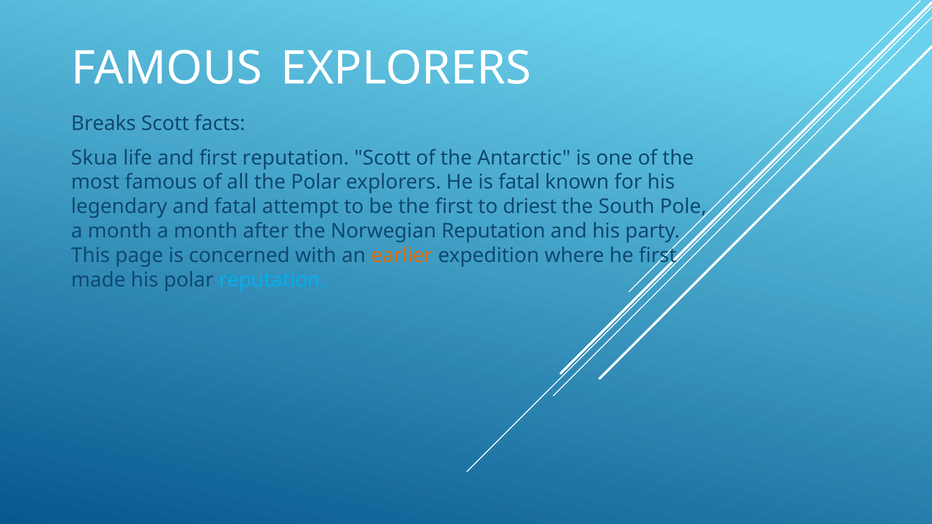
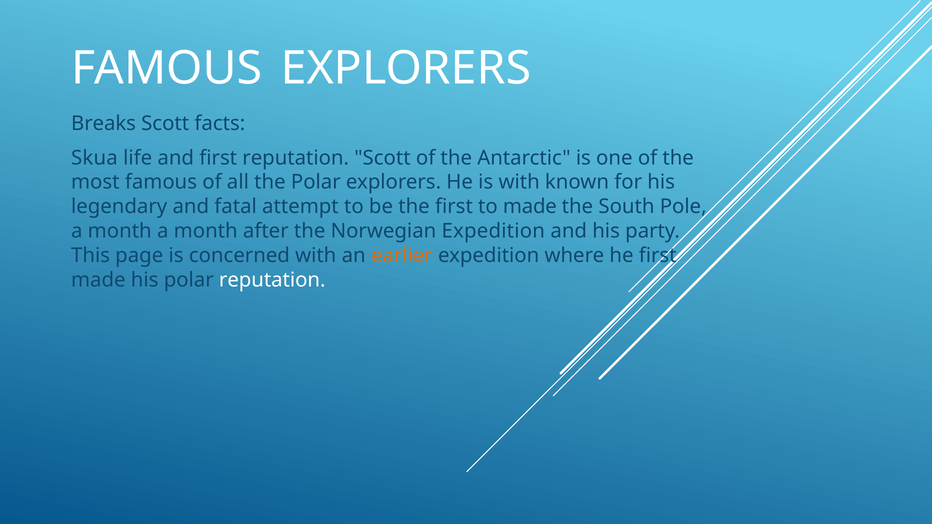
is fatal: fatal -> with
to driest: driest -> made
Norwegian Reputation: Reputation -> Expedition
reputation at (272, 280) colour: light blue -> white
